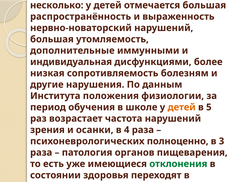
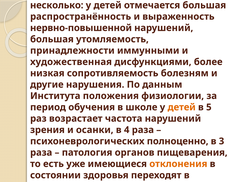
нервно-новаторский: нервно-новаторский -> нервно-повышенной
дополнительные: дополнительные -> принадлежности
индивидуальная: индивидуальная -> художественная
отклонения colour: green -> orange
